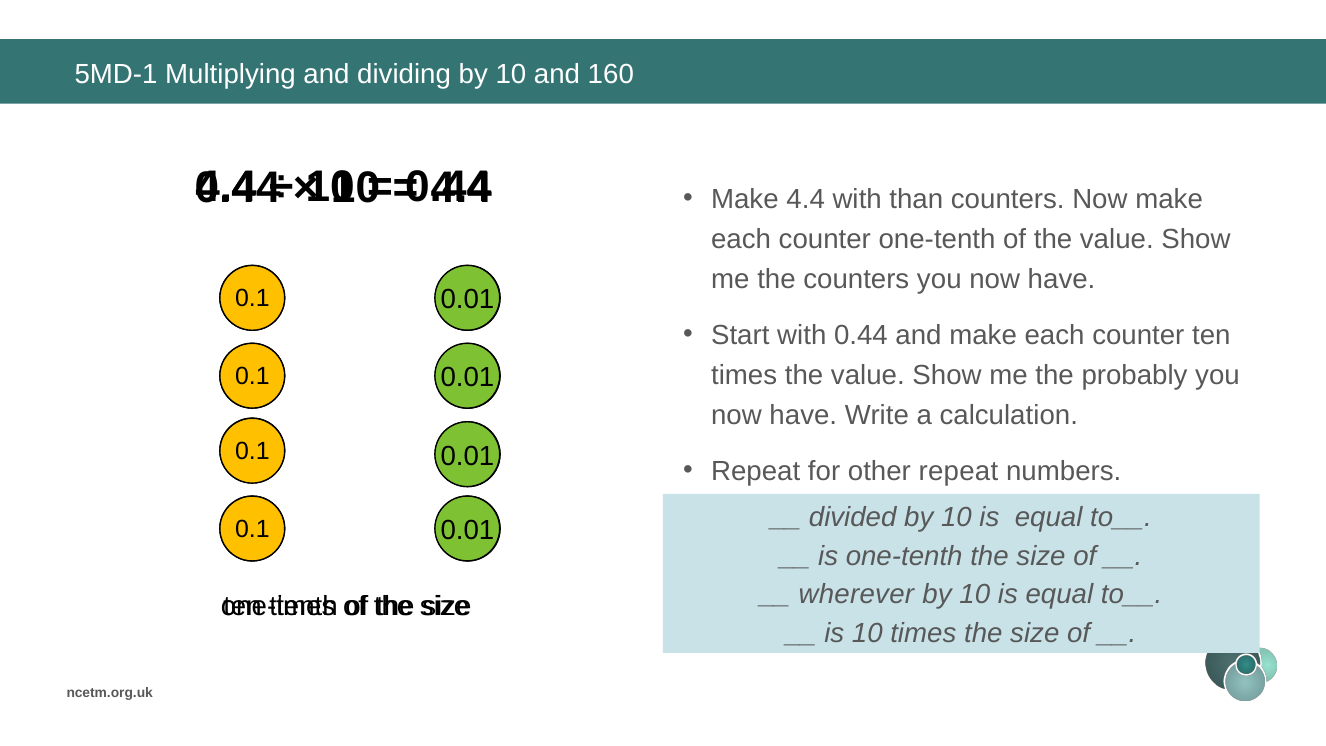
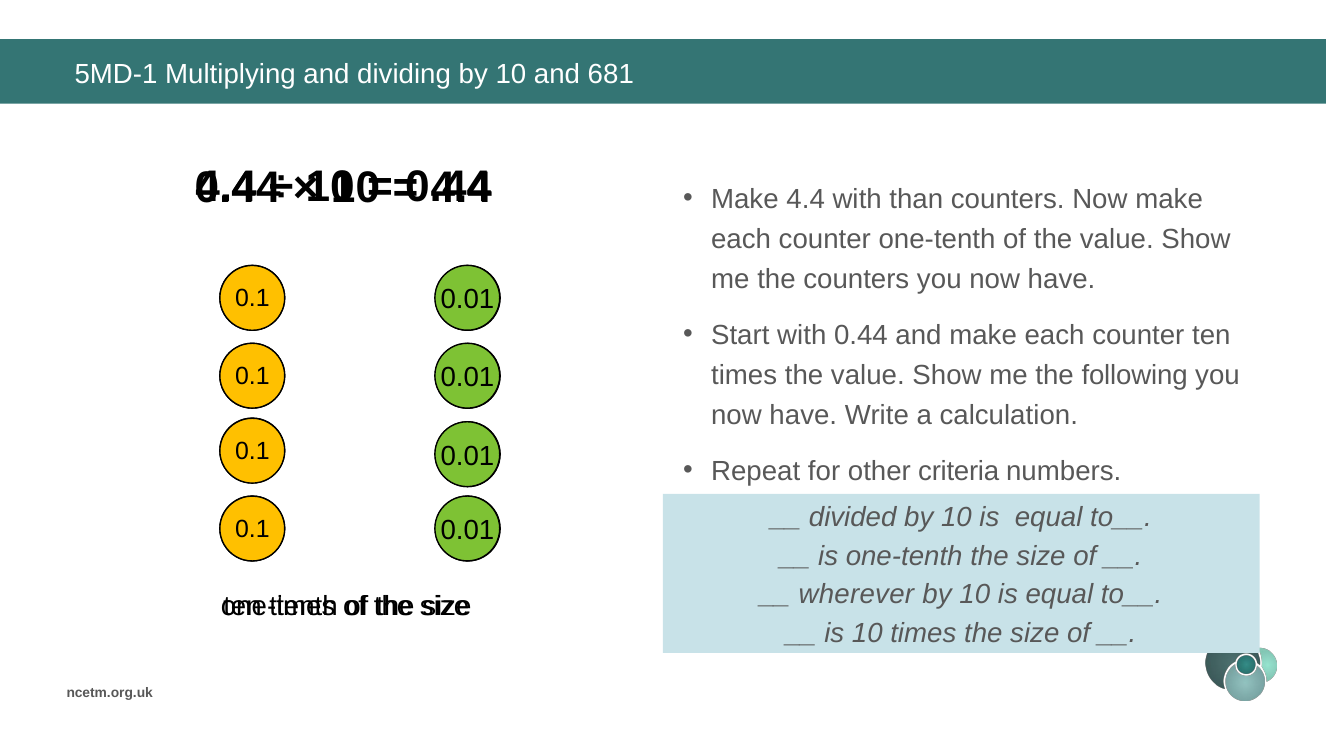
160: 160 -> 681
probably: probably -> following
other repeat: repeat -> criteria
